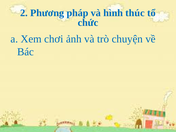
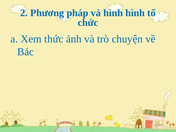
hình thúc: thúc -> hình
chơi: chơi -> thức
